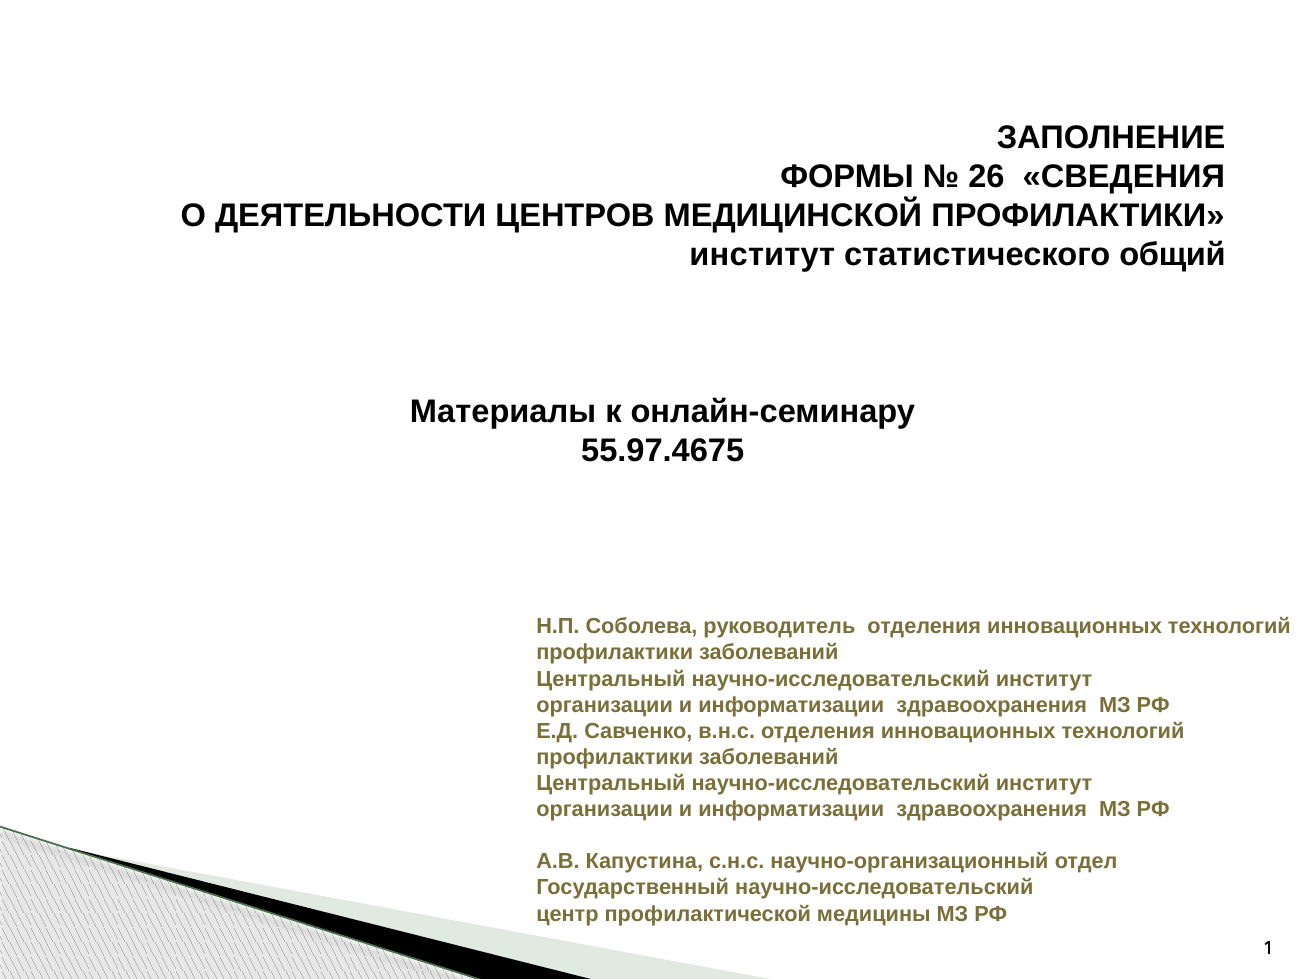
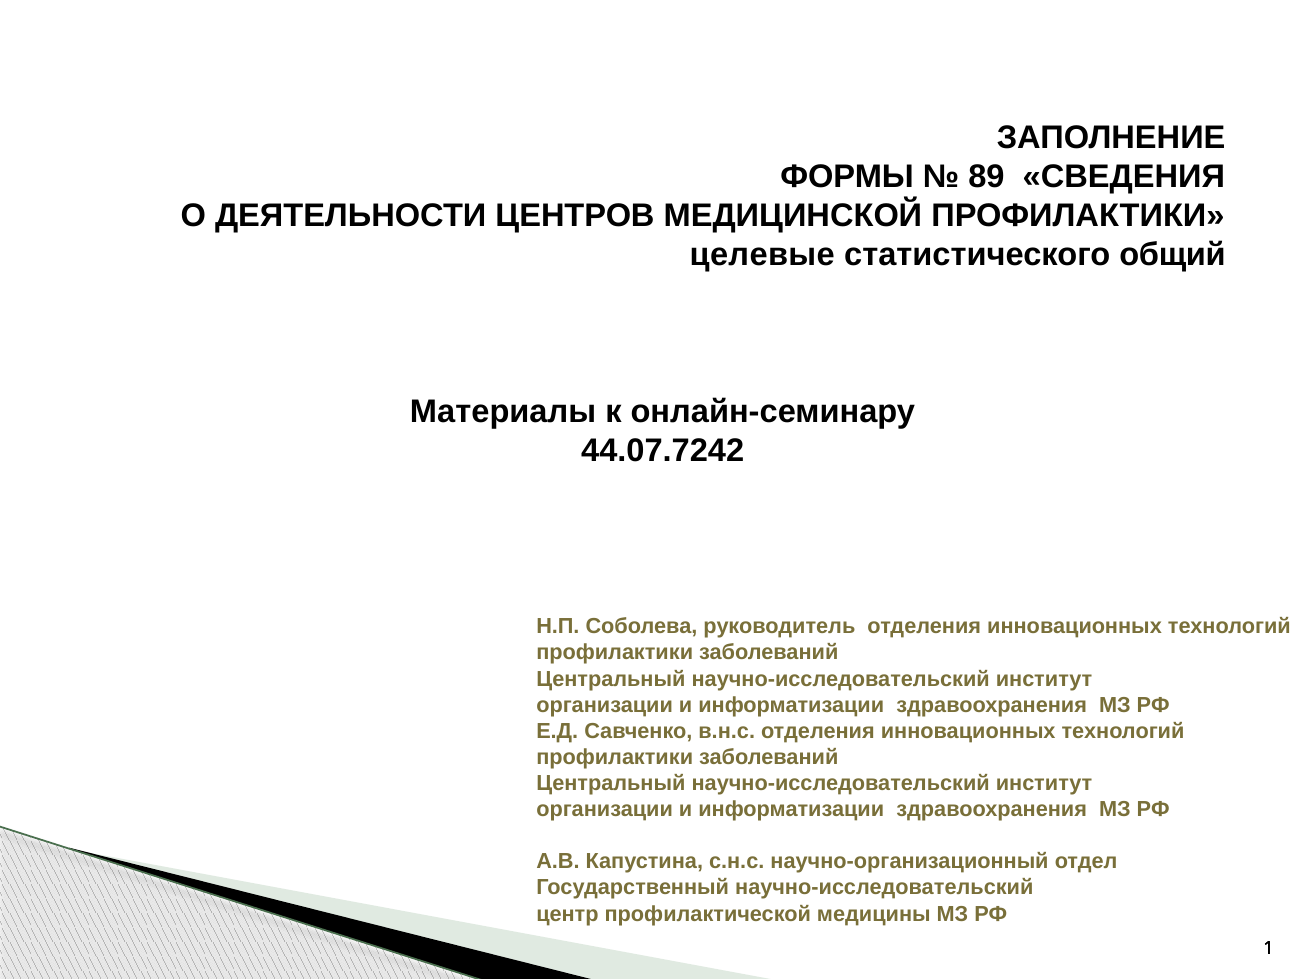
26: 26 -> 89
институт at (762, 255): институт -> целевые
55.97.4675: 55.97.4675 -> 44.07.7242
